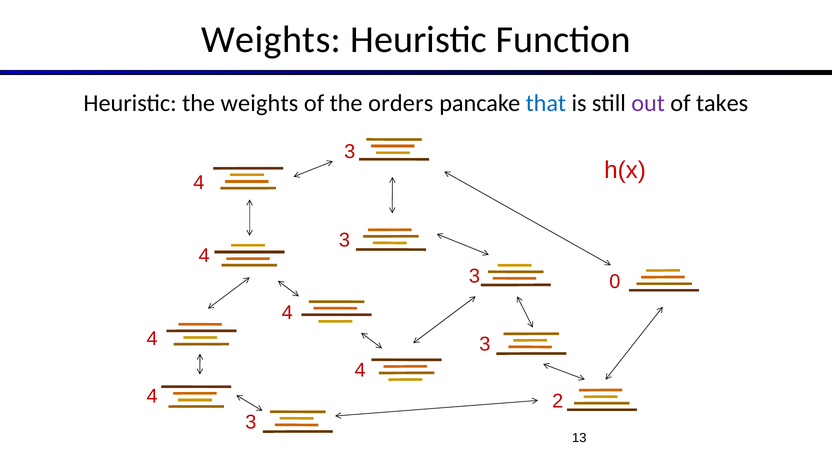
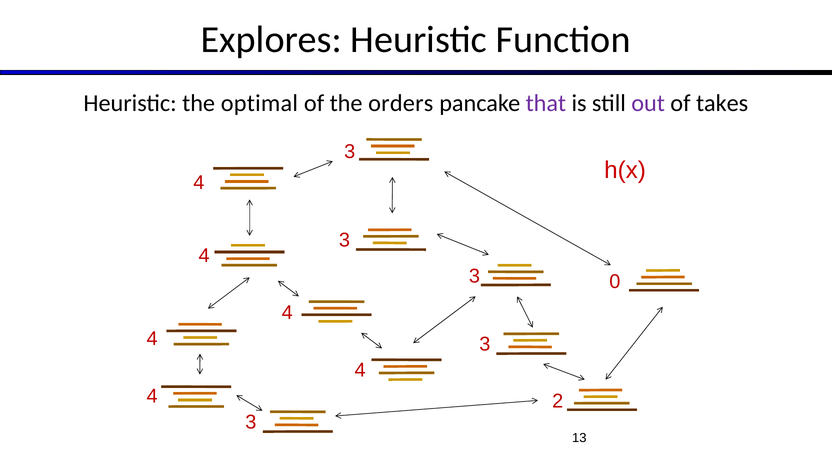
Weights at (271, 40): Weights -> Explores
the weights: weights -> optimal
that colour: blue -> purple
